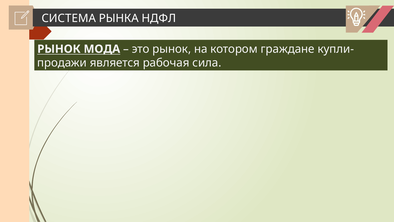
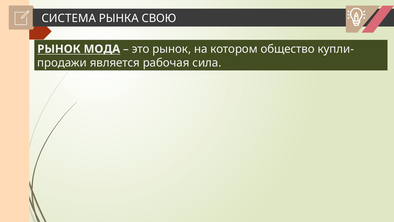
НДФЛ: НДФЛ -> СВОЮ
граждане: граждане -> общество
